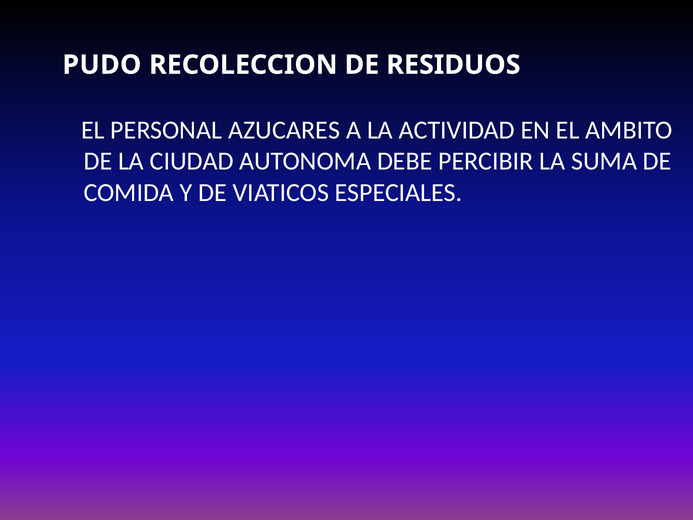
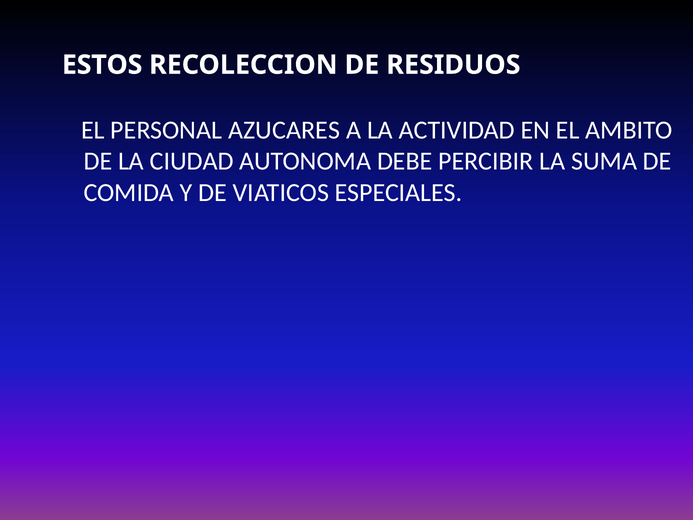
PUDO: PUDO -> ESTOS
